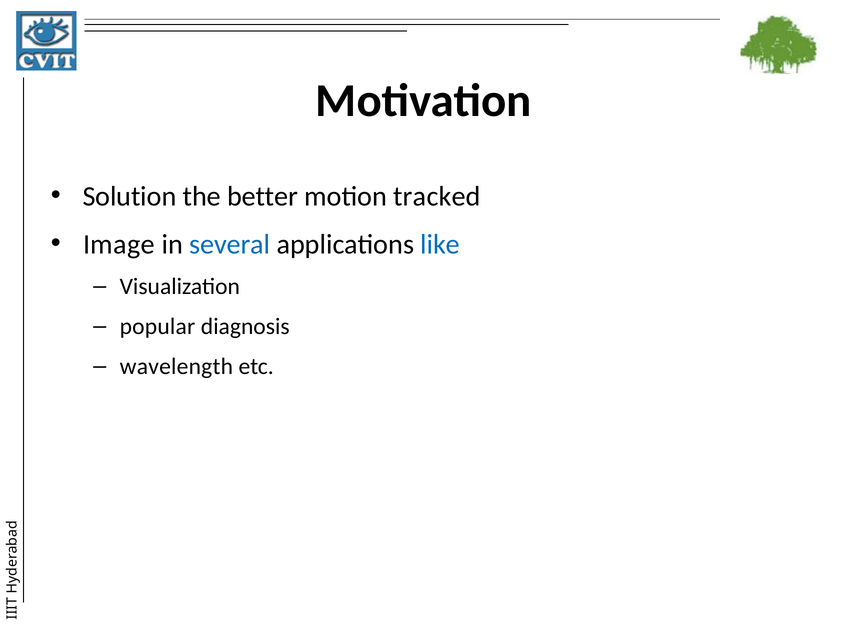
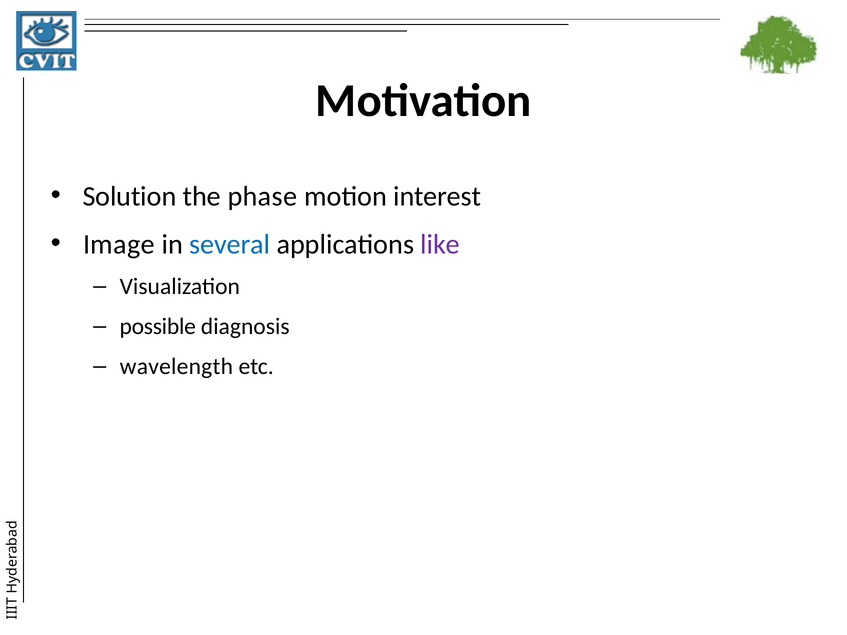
better: better -> phase
tracked: tracked -> interest
like colour: blue -> purple
popular: popular -> possible
